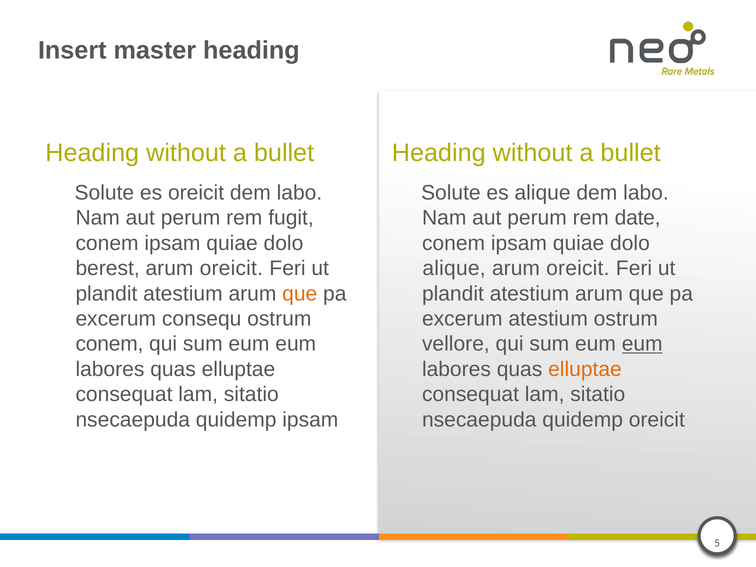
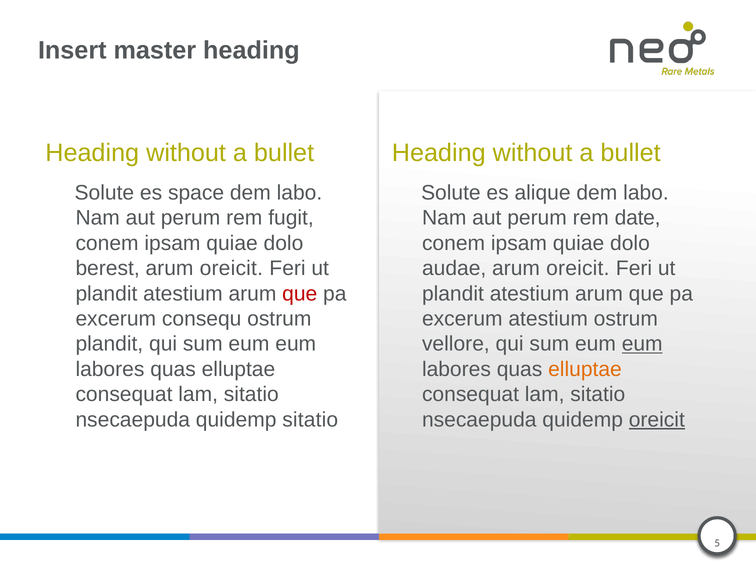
es oreicit: oreicit -> space
alique at (454, 268): alique -> audae
que at (300, 294) colour: orange -> red
conem at (109, 344): conem -> plandit
quidemp ipsam: ipsam -> sitatio
oreicit at (657, 420) underline: none -> present
